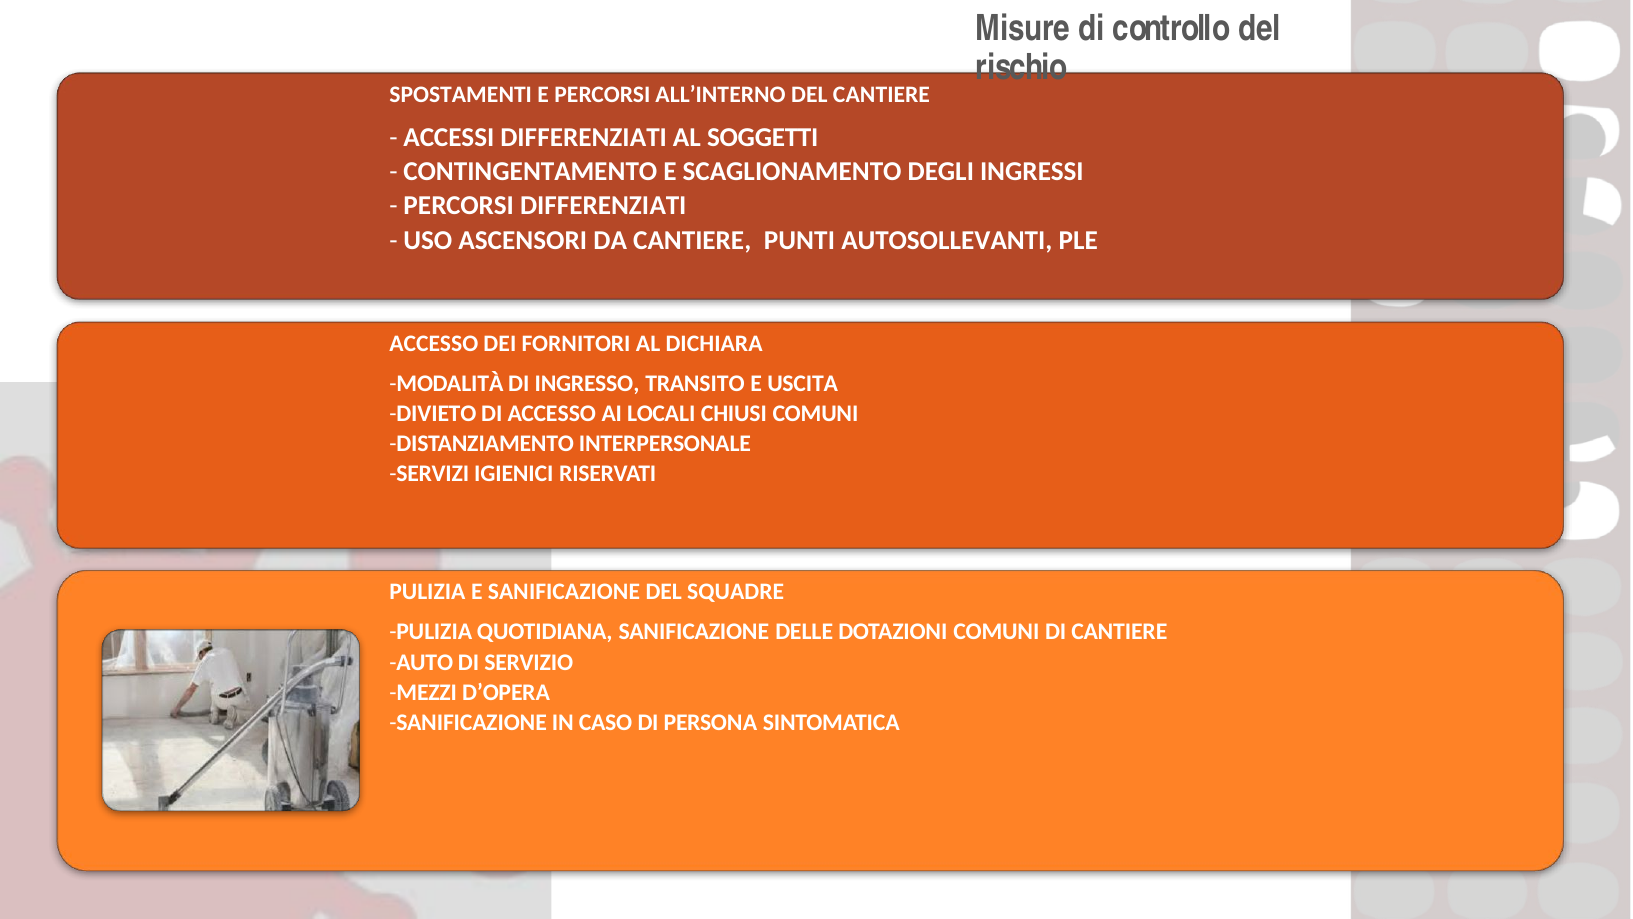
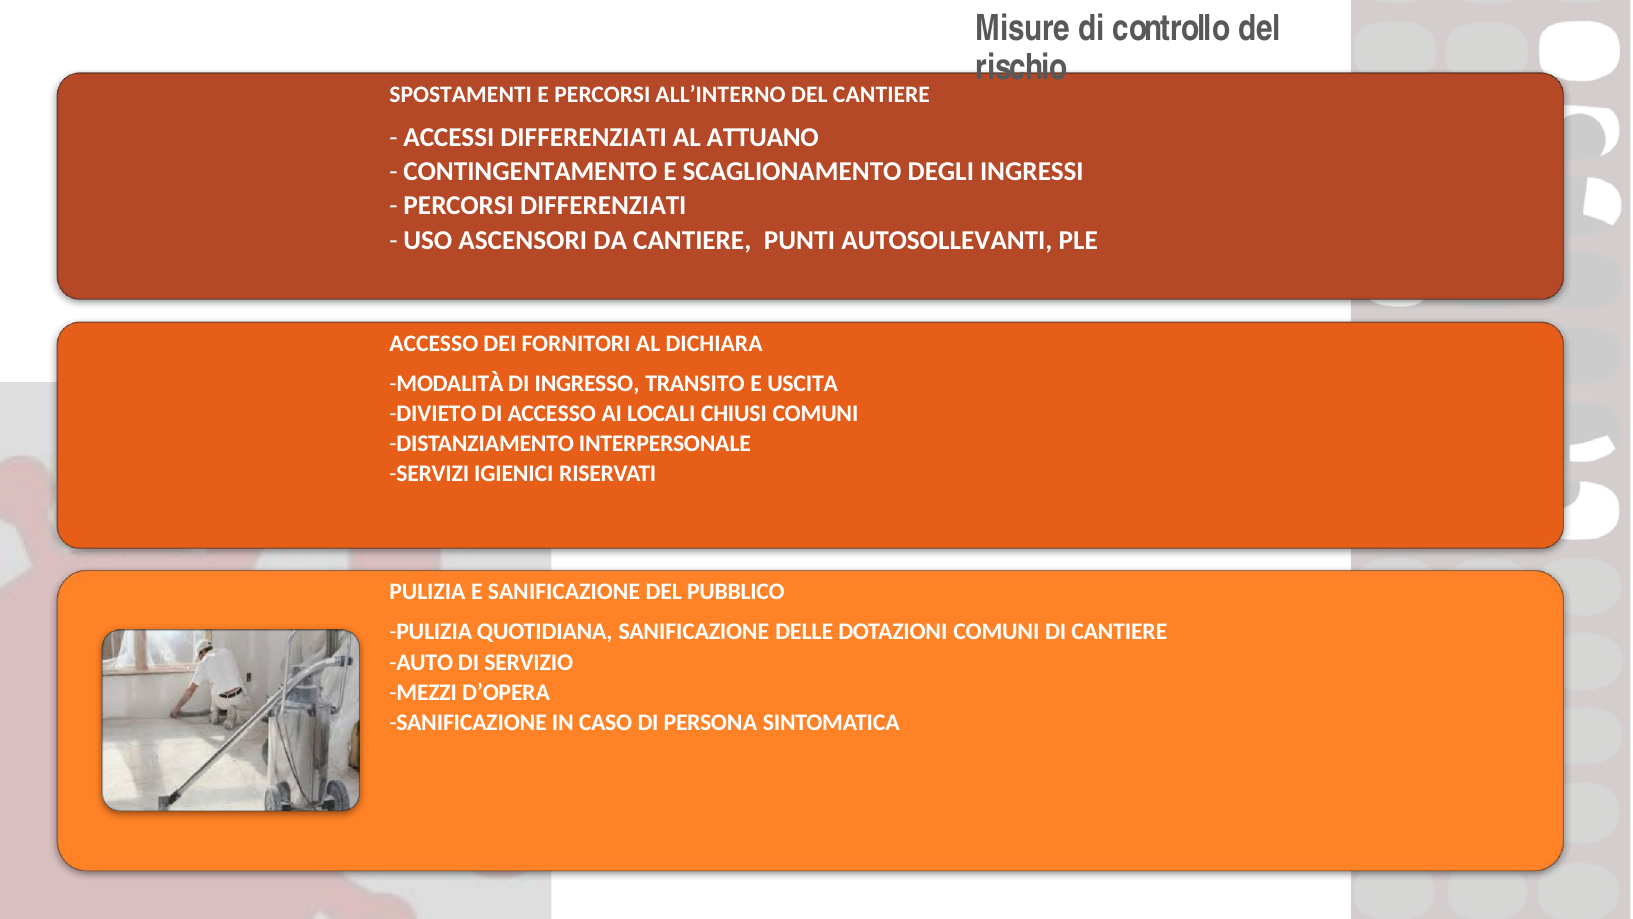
SOGGETTI: SOGGETTI -> ATTUANO
SQUADRE: SQUADRE -> PUBBLICO
